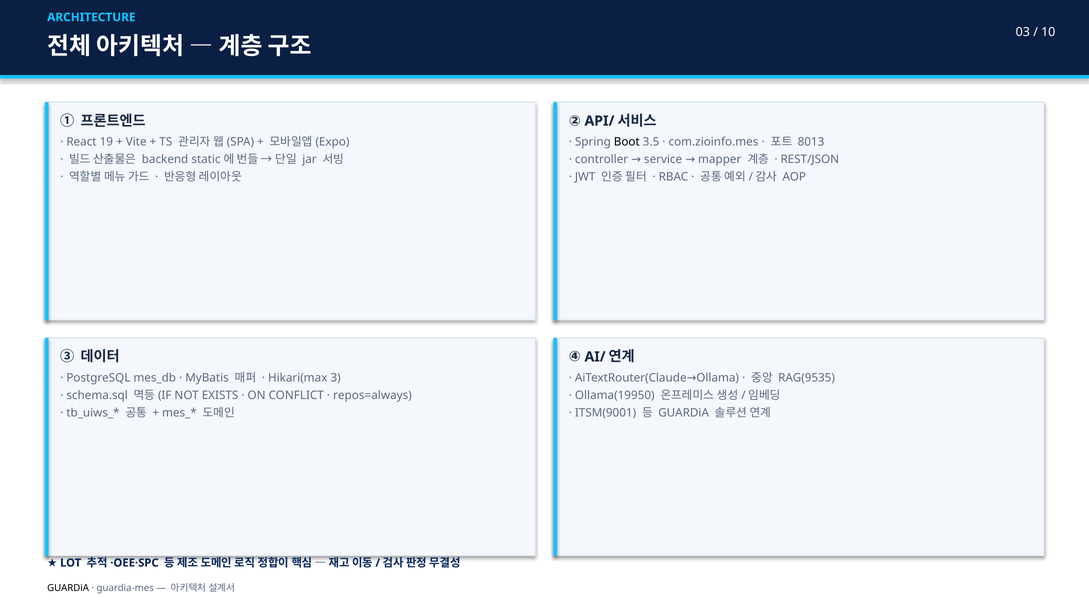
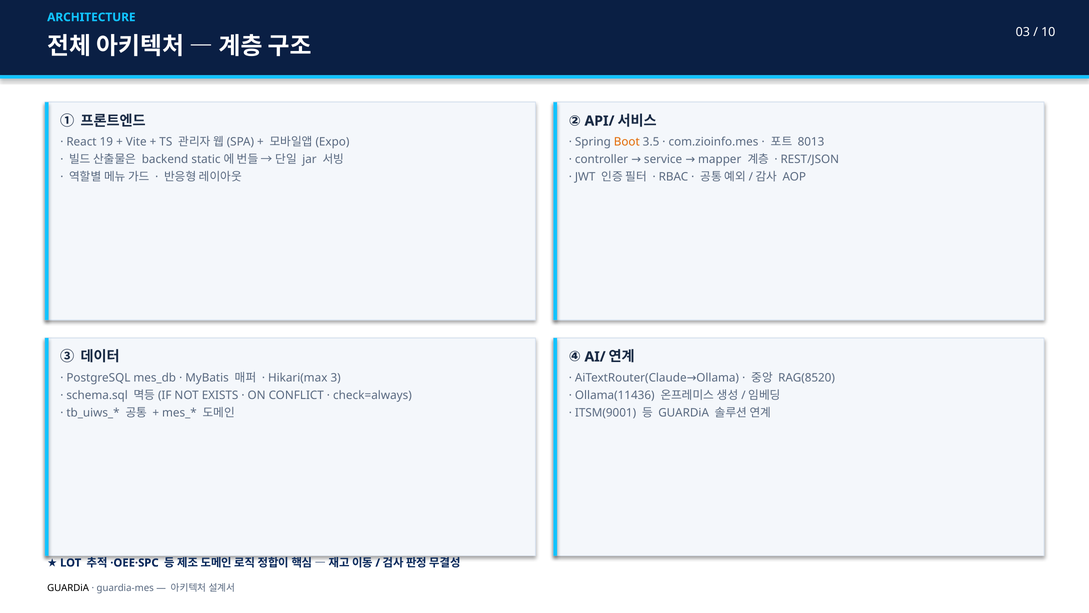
Boot colour: black -> orange
RAG(9535: RAG(9535 -> RAG(8520
repos=always: repos=always -> check=always
Ollama(19950: Ollama(19950 -> Ollama(11436
